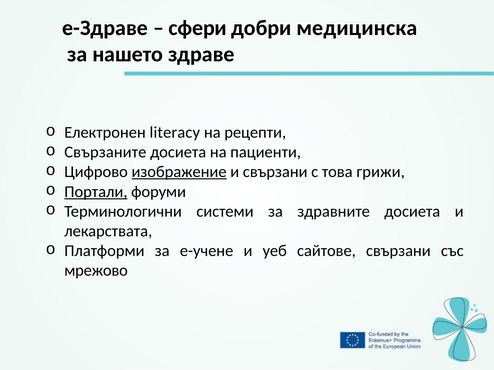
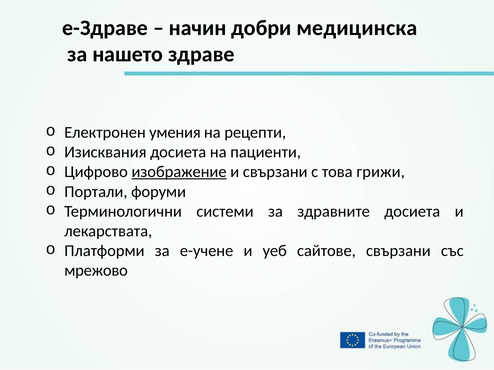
сфери: сфери -> начин
literacy: literacy -> умения
Свързаните: Свързаните -> Изисквания
Портали underline: present -> none
